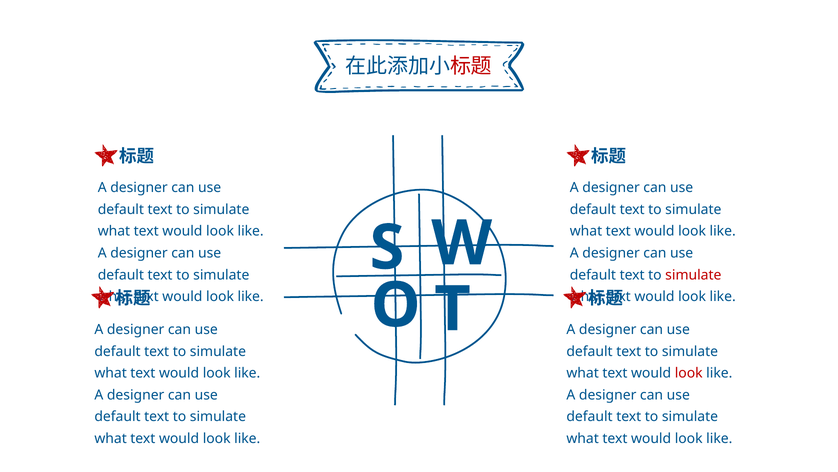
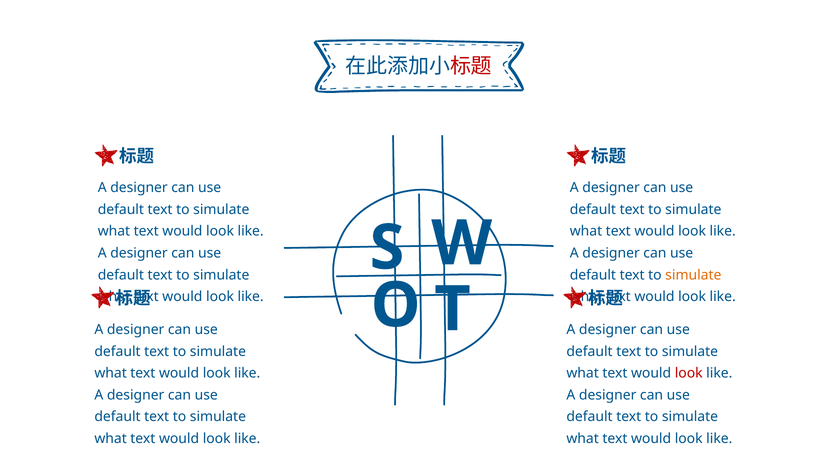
simulate at (693, 275) colour: red -> orange
